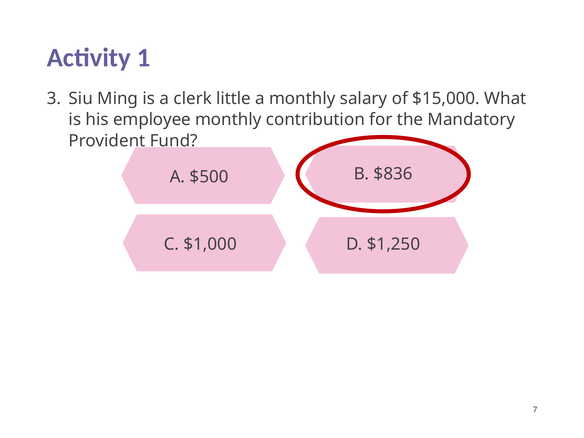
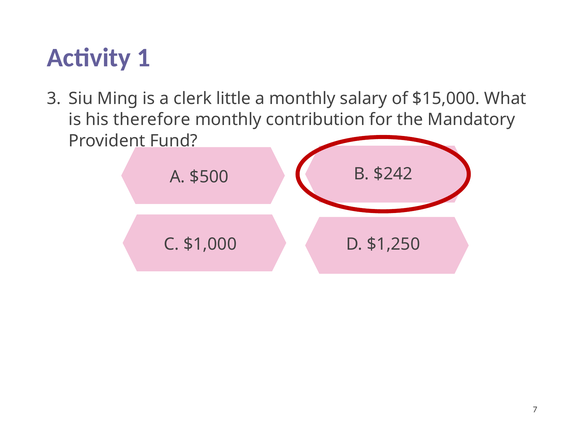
employee: employee -> therefore
$836: $836 -> $242
